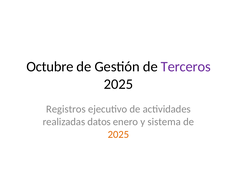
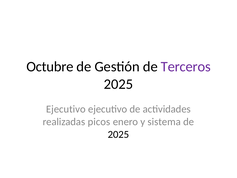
Registros at (66, 109): Registros -> Ejecutivo
datos: datos -> picos
2025 at (118, 134) colour: orange -> black
